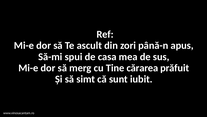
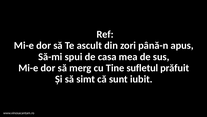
cărarea: cărarea -> sufletul
